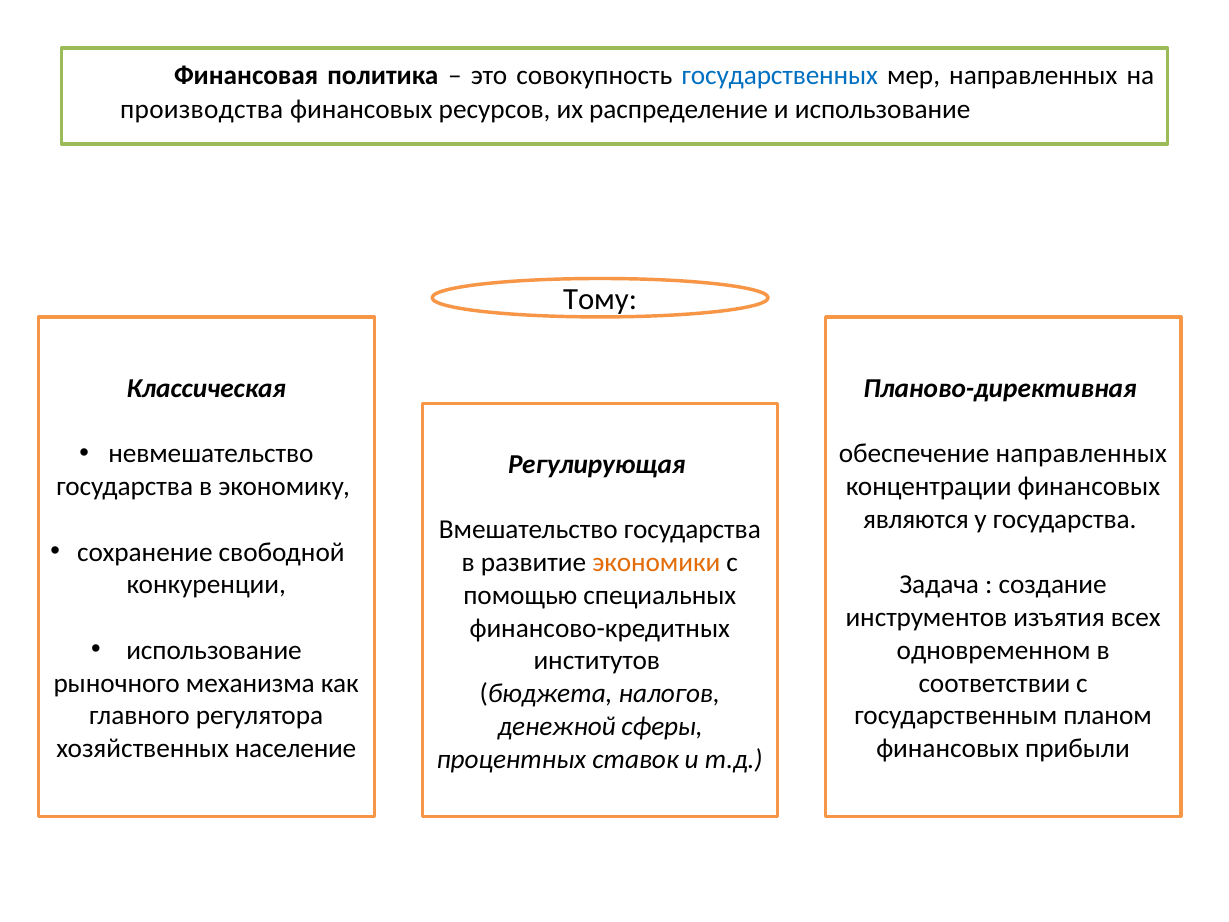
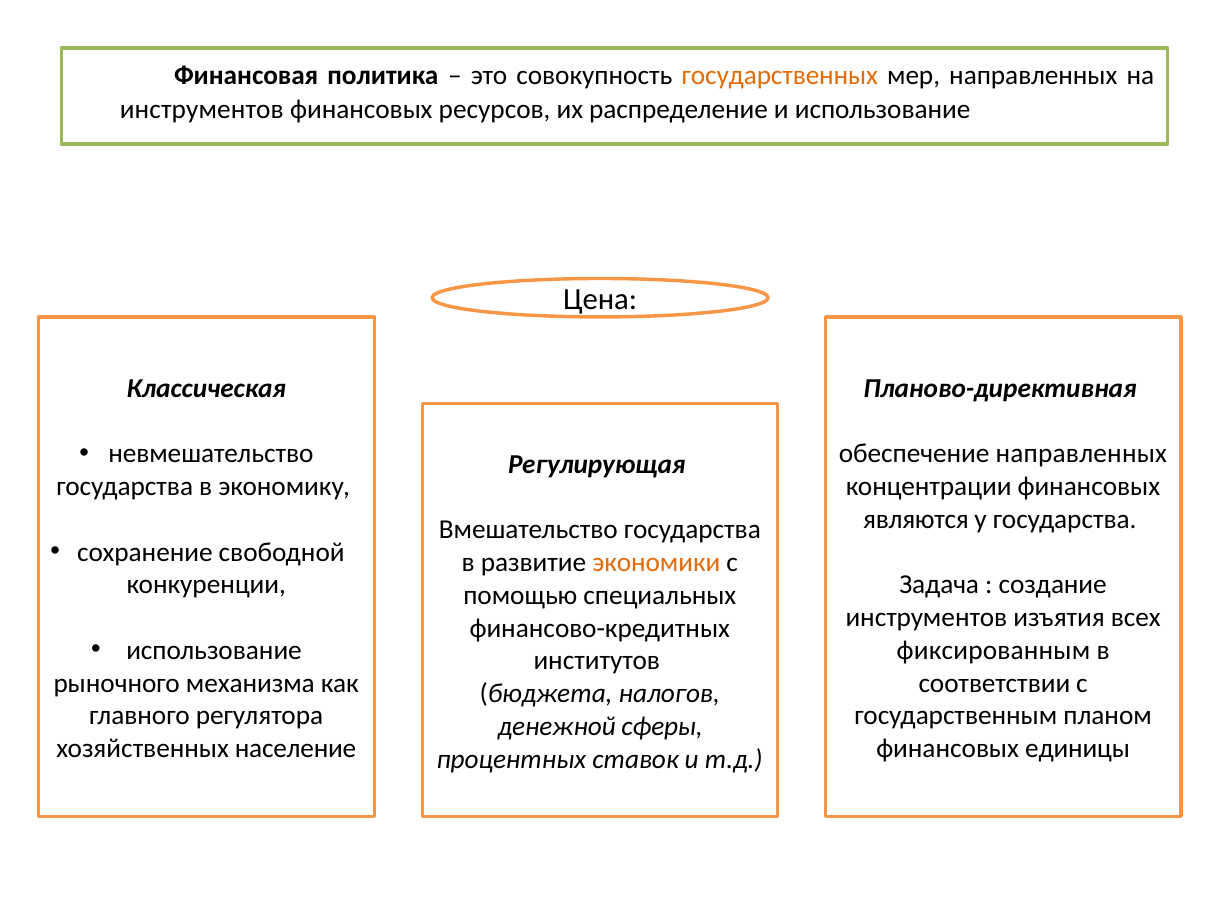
государственных colour: blue -> orange
производства at (202, 109): производства -> инструментов
Тому: Тому -> Цена
одновременном: одновременном -> фиксированным
прибыли: прибыли -> единицы
